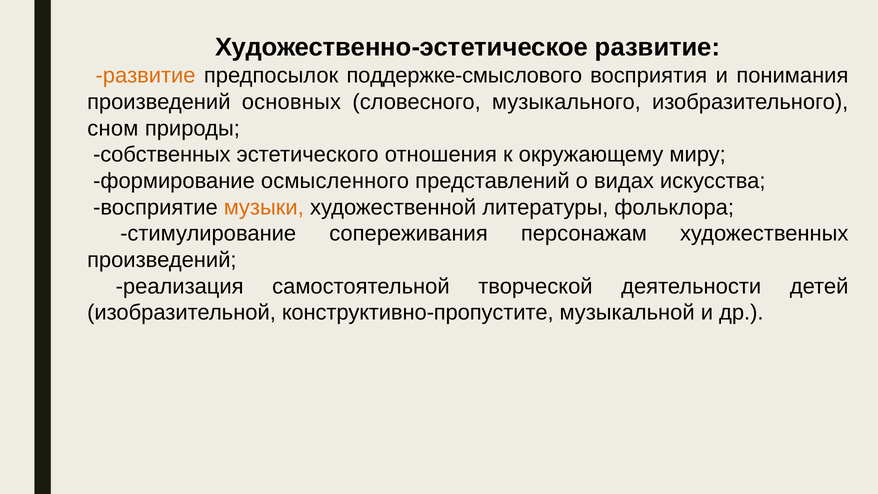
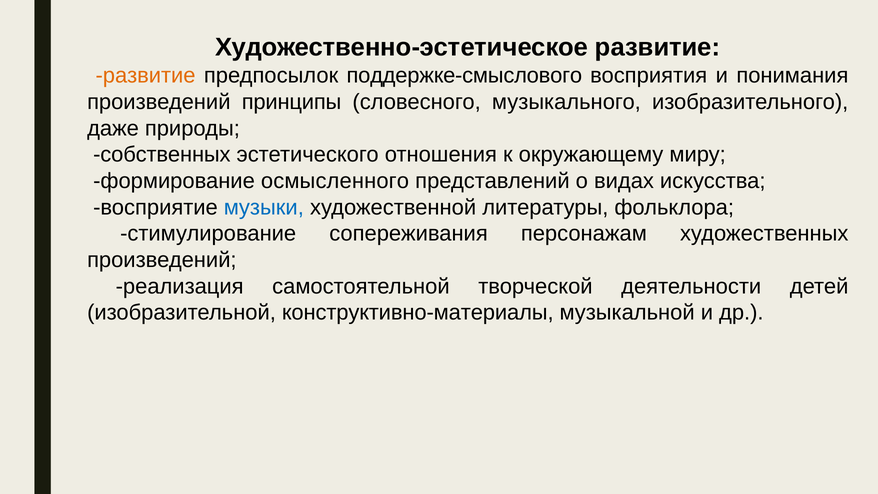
основных: основных -> принципы
сном: сном -> даже
музыки colour: orange -> blue
конструктивно-пропустите: конструктивно-пропустите -> конструктивно-материалы
